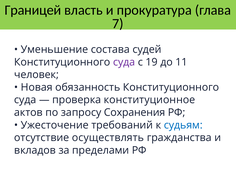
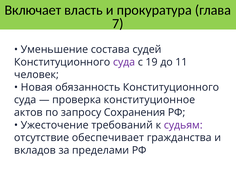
Границей: Границей -> Включает
судьям colour: blue -> purple
осуществлять: осуществлять -> обеспечивает
